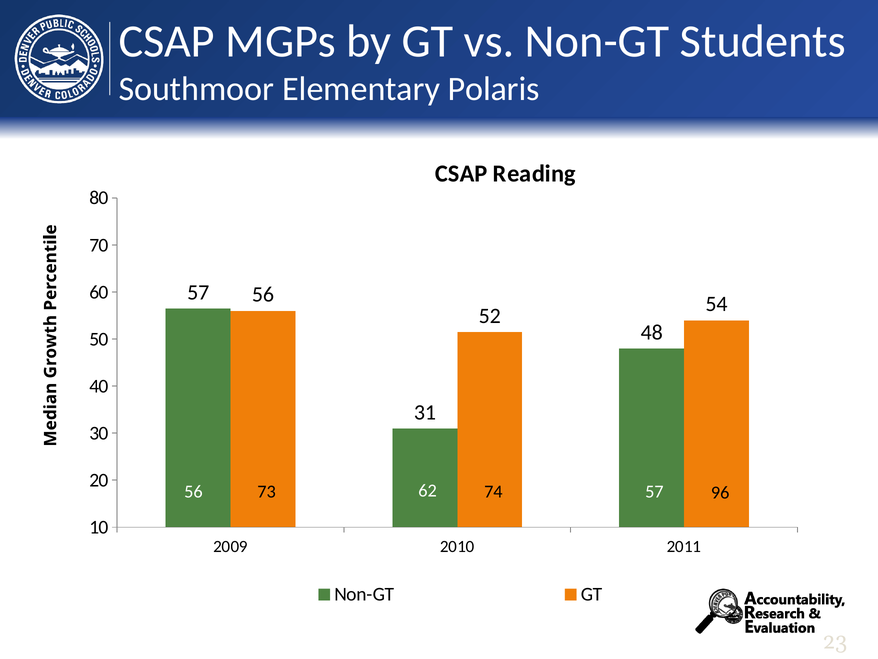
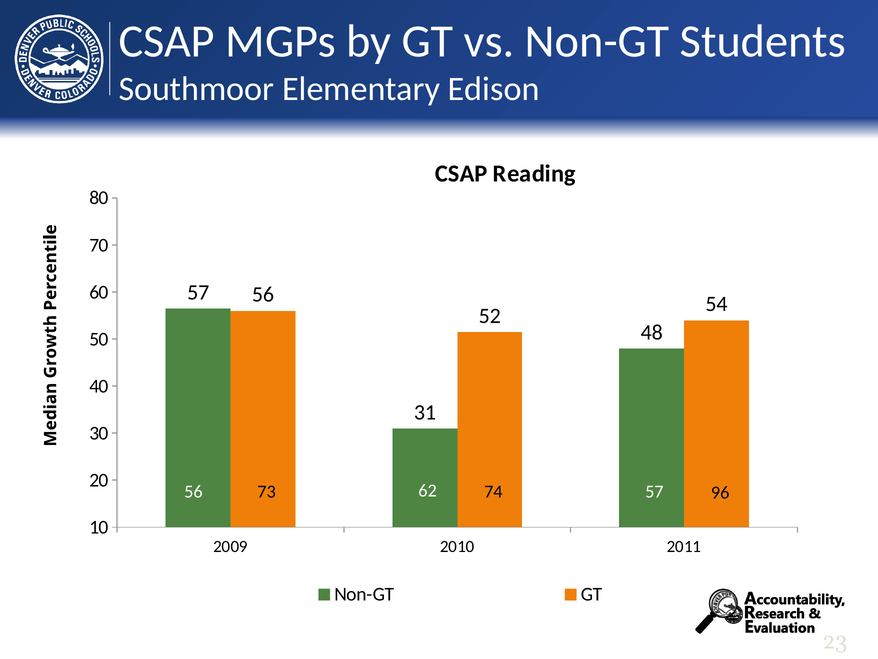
Polaris: Polaris -> Edison
